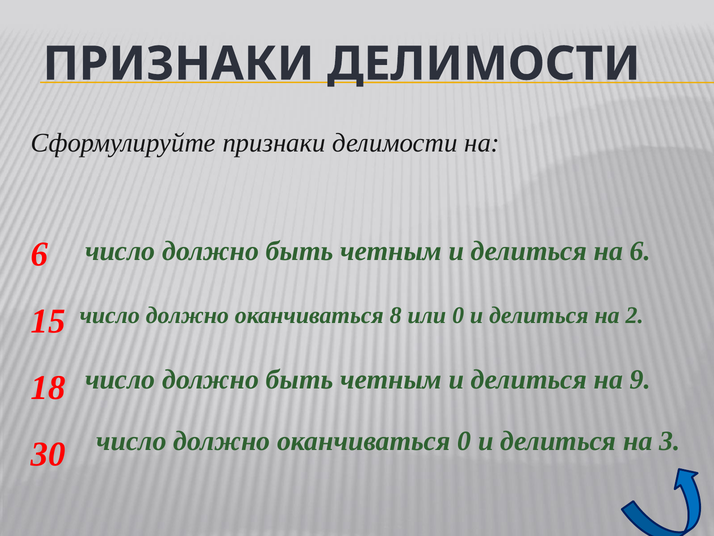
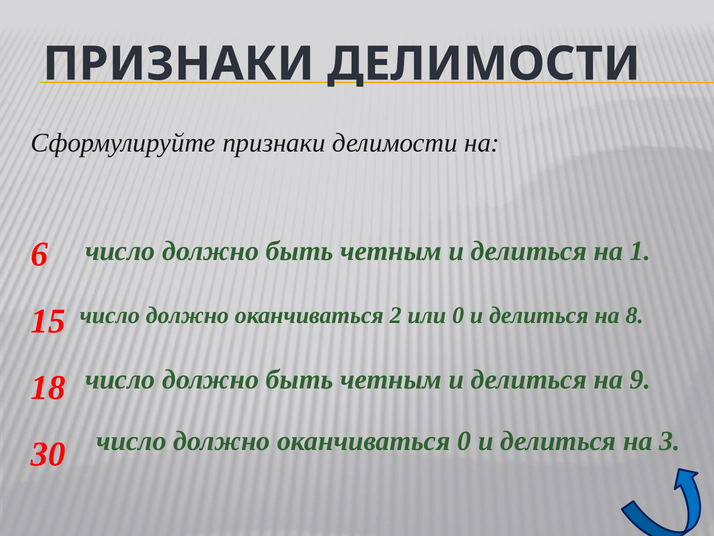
делиться на 6: 6 -> 1
8: 8 -> 2
2: 2 -> 8
